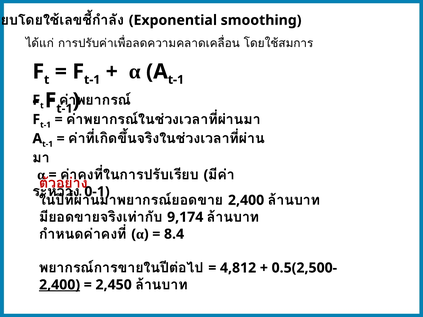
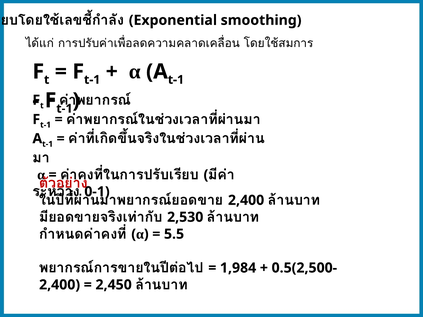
9,174: 9,174 -> 2,530
8.4: 8.4 -> 5.5
4,812: 4,812 -> 1,984
2,400 at (60, 285) underline: present -> none
